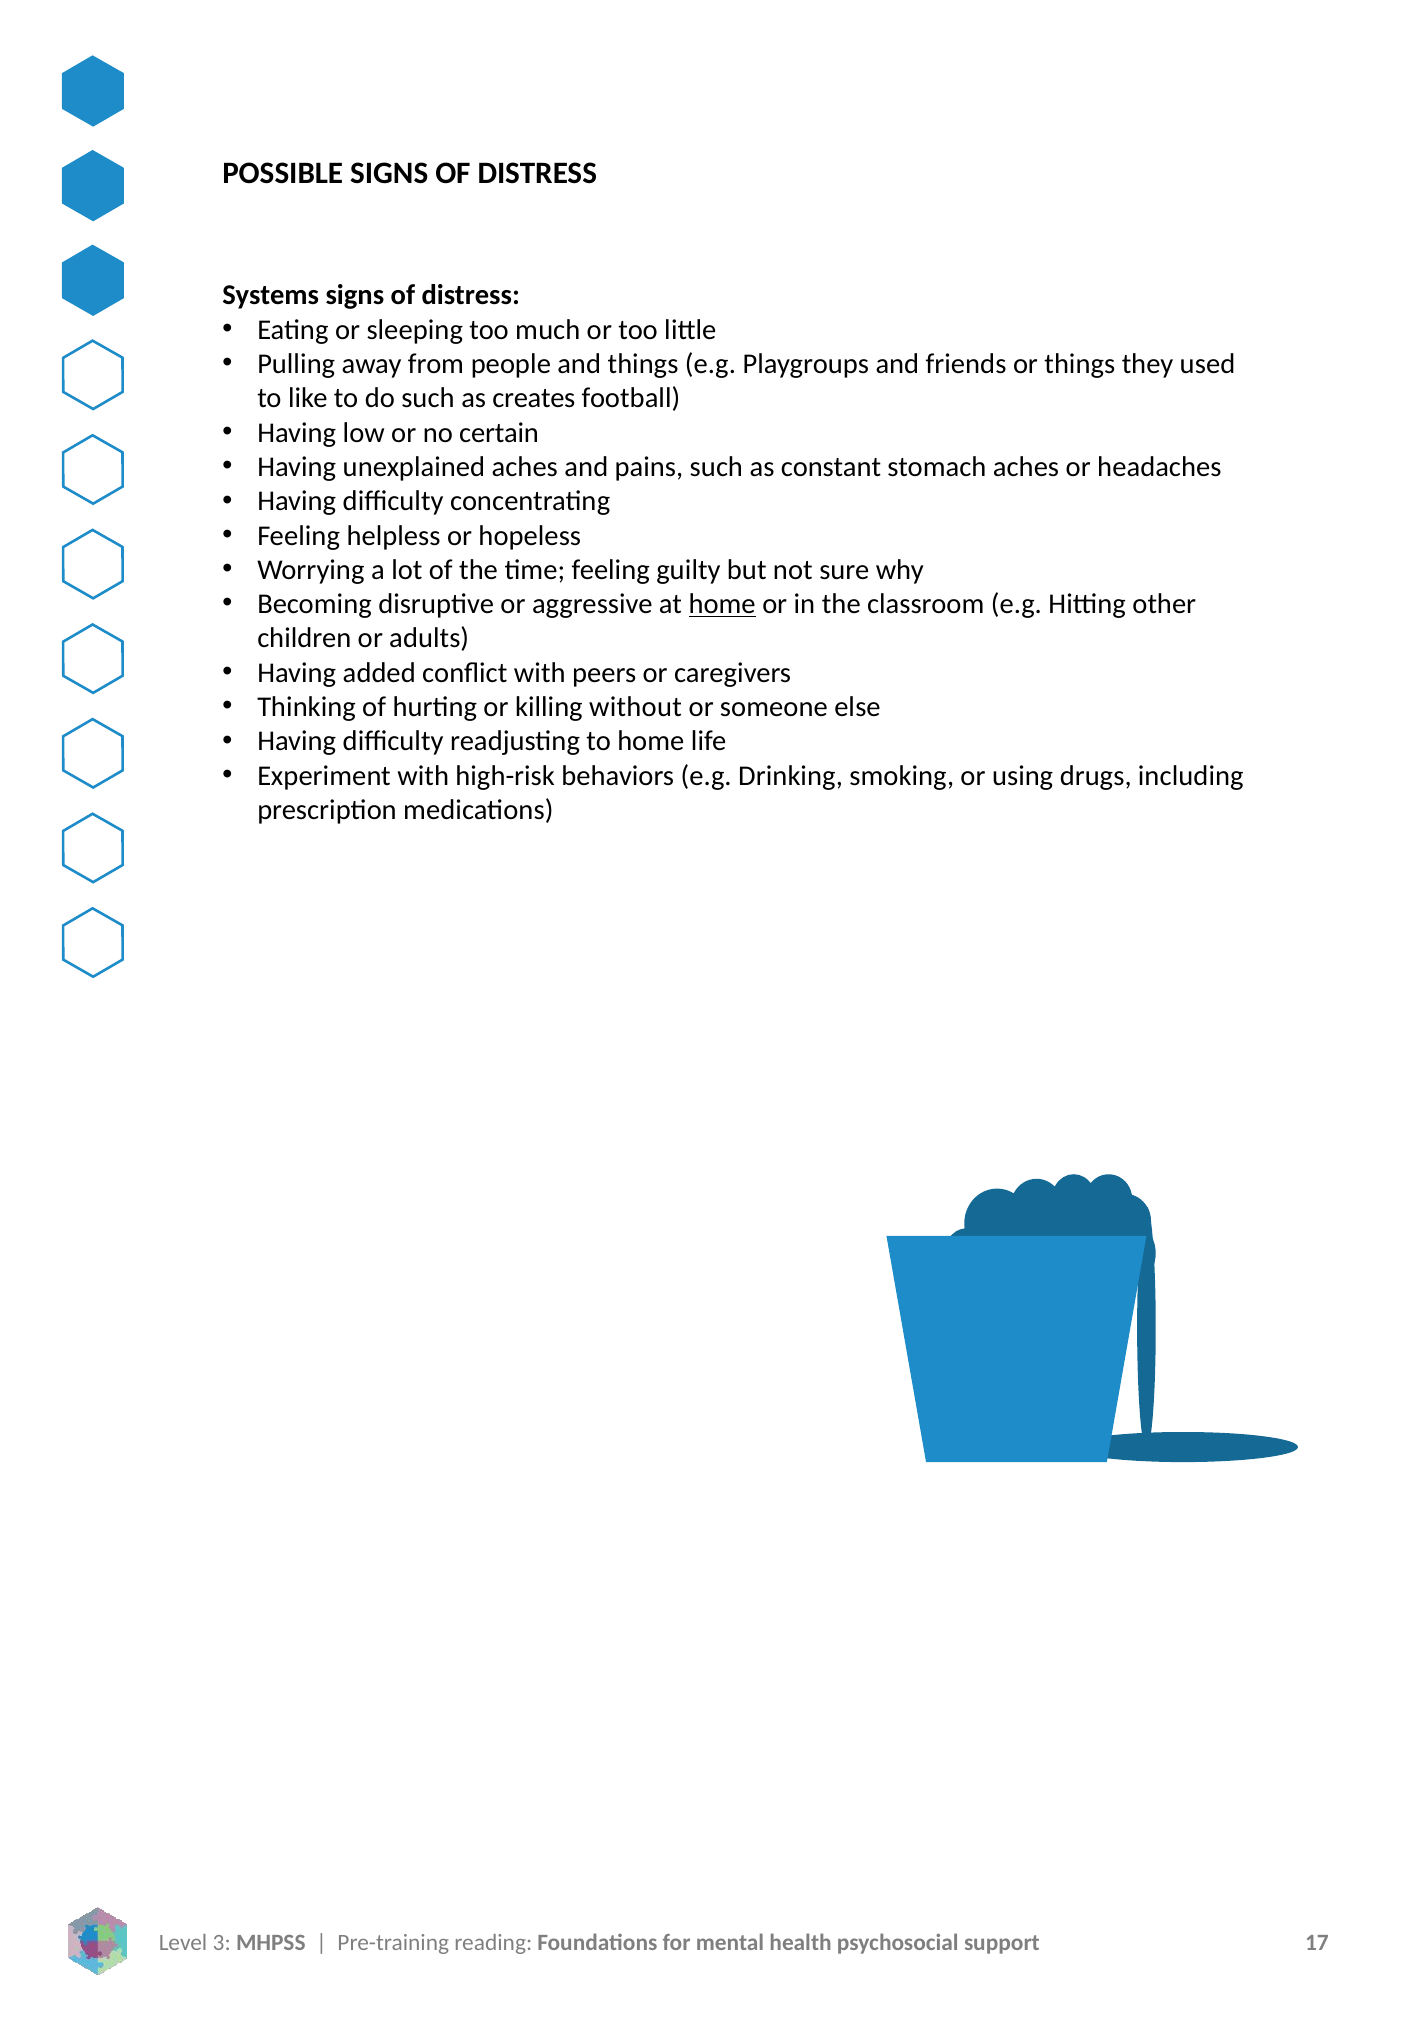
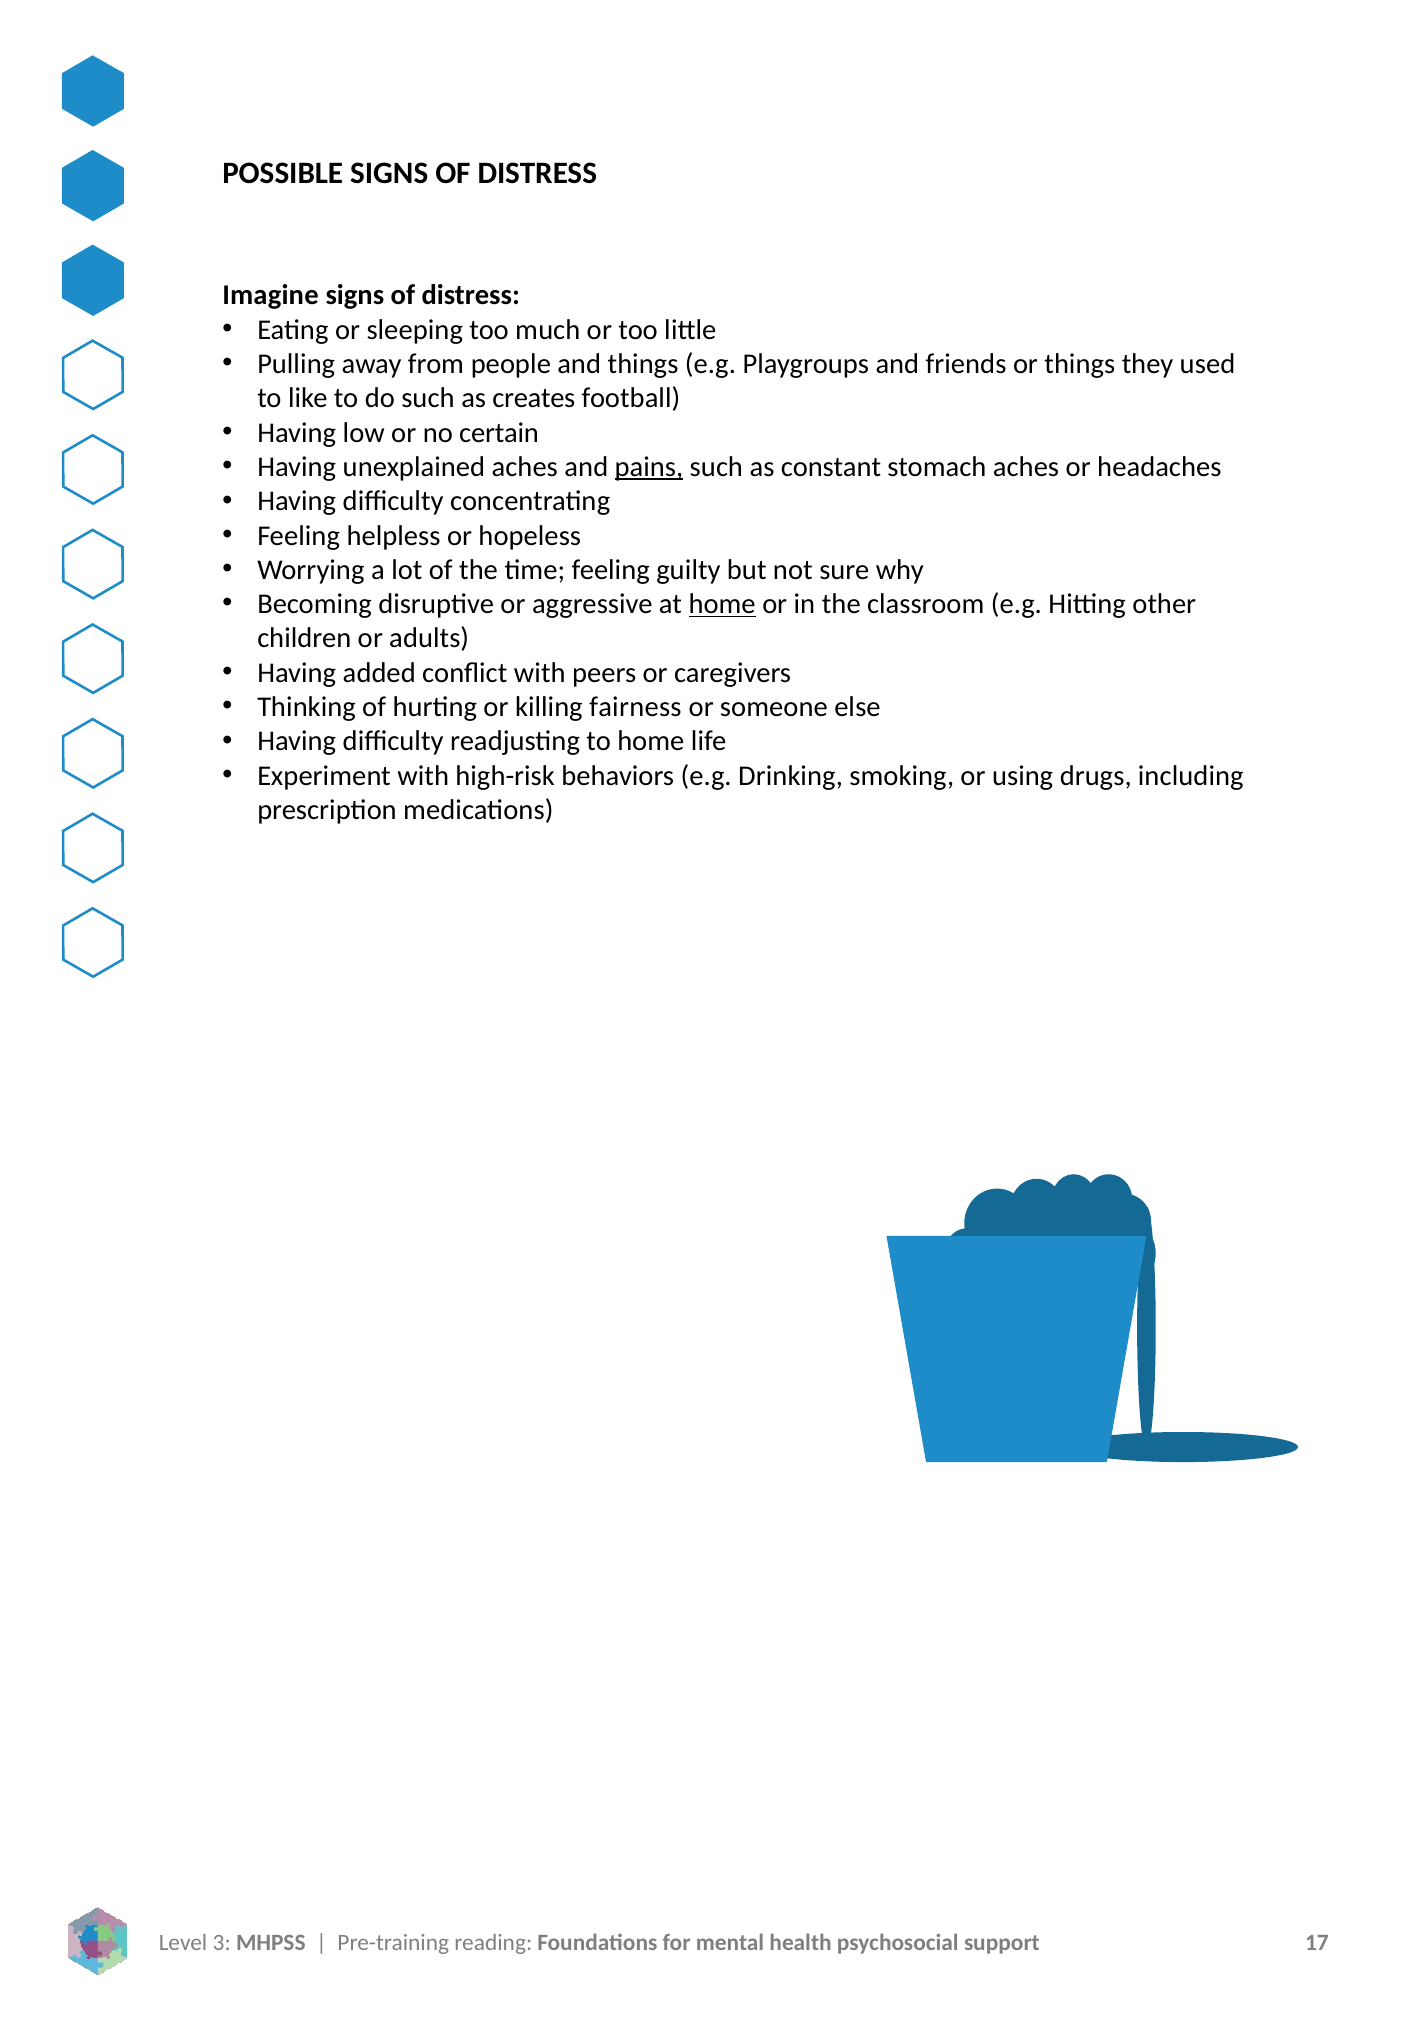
Systems: Systems -> Imagine
pains underline: none -> present
without: without -> fairness
